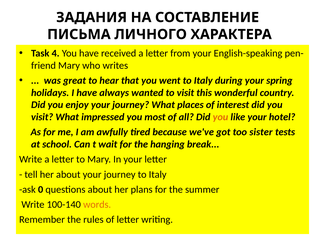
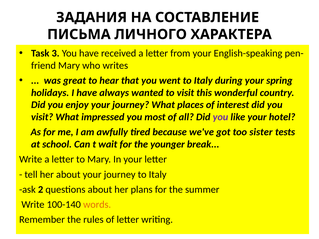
4: 4 -> 3
you at (220, 117) colour: orange -> purple
hanging: hanging -> younger
0: 0 -> 2
